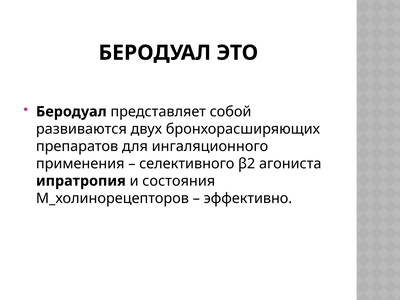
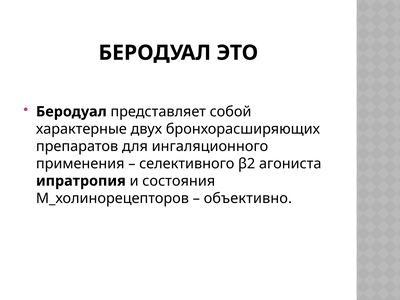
развиваются: развиваются -> характерные
эффективно: эффективно -> объективно
